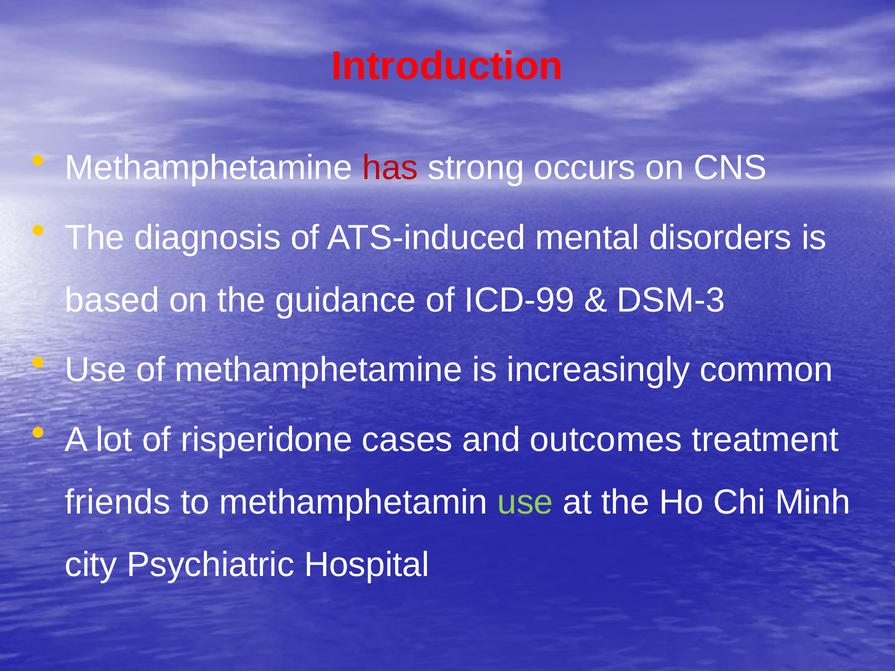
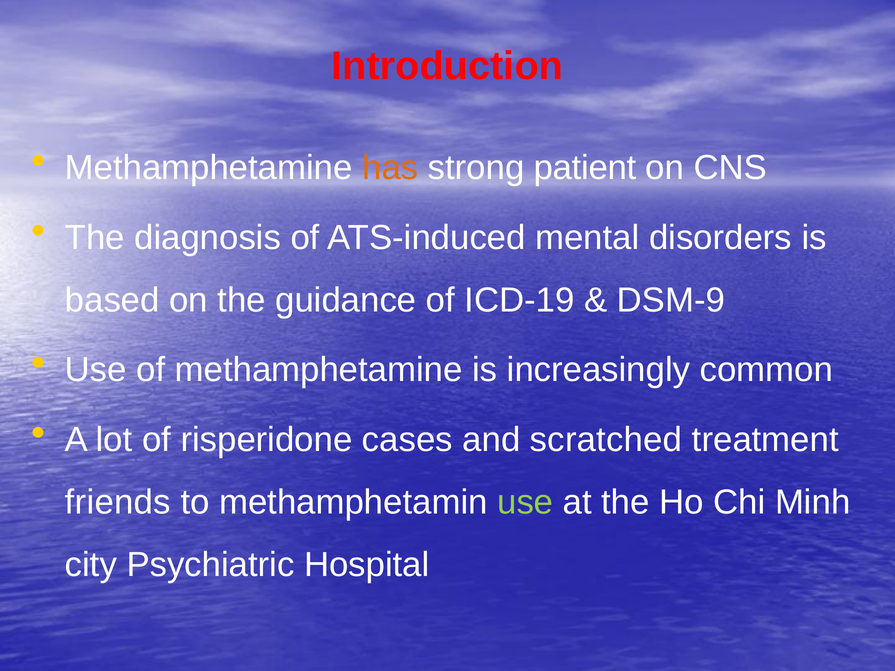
has colour: red -> orange
occurs: occurs -> patient
ICD-99: ICD-99 -> ICD-19
DSM-3: DSM-3 -> DSM-9
outcomes: outcomes -> scratched
